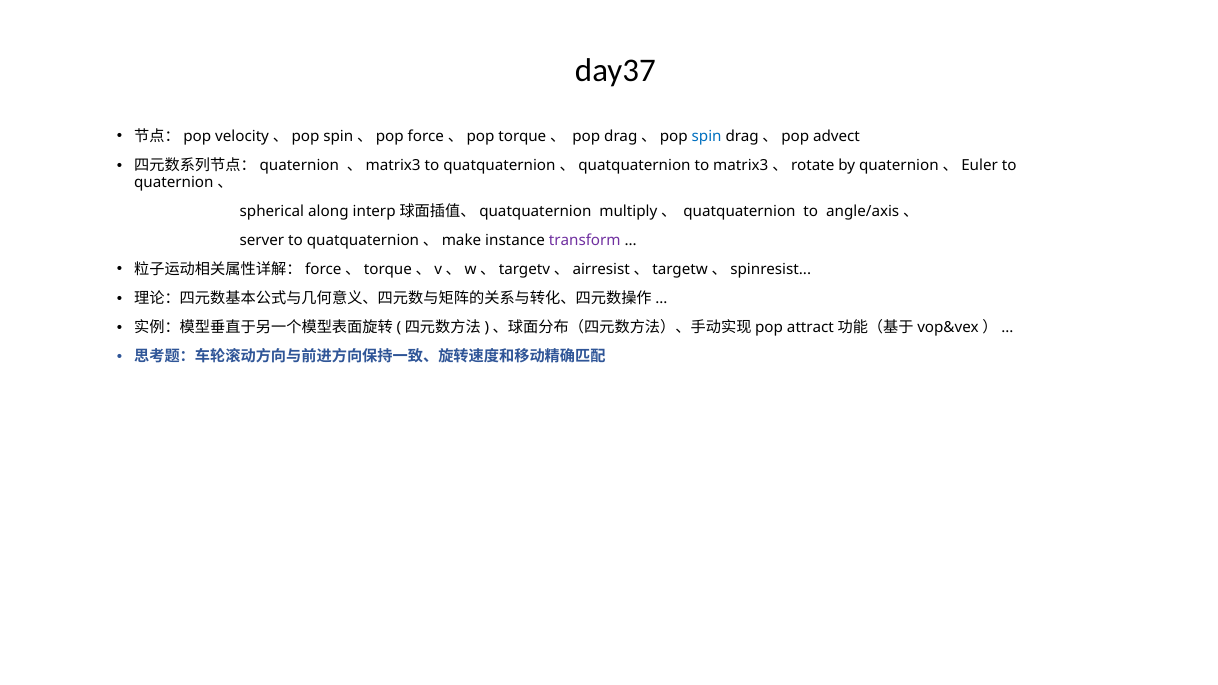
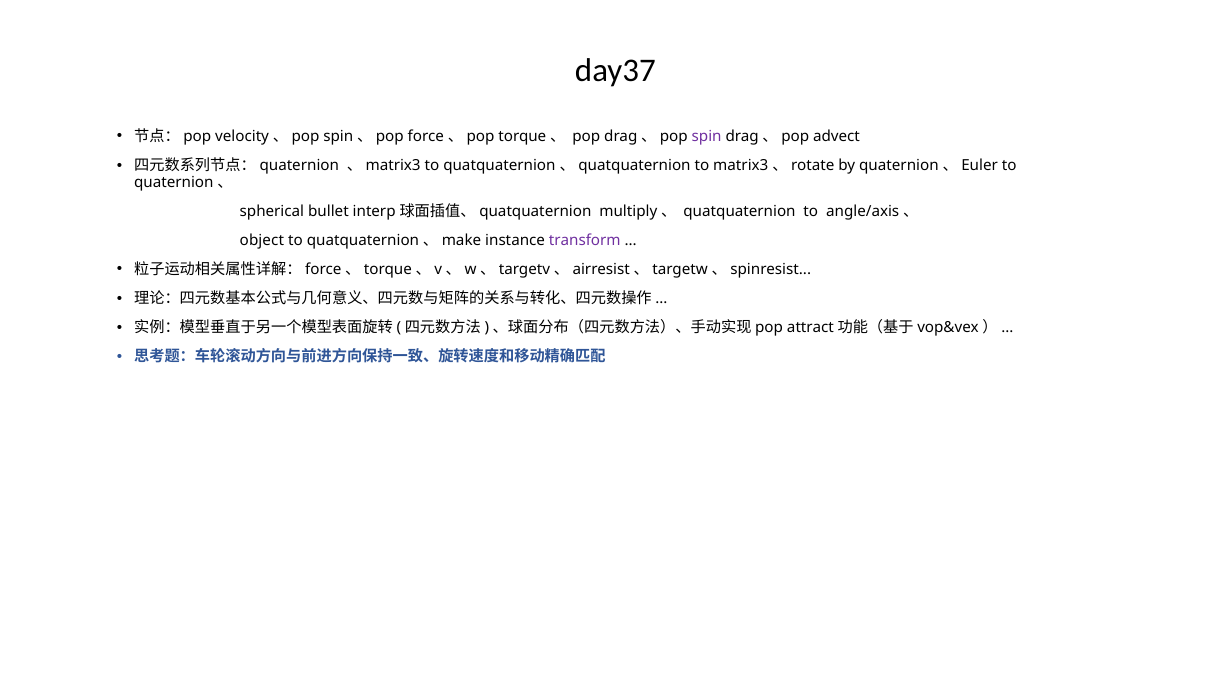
spin colour: blue -> purple
along: along -> bullet
server: server -> object
